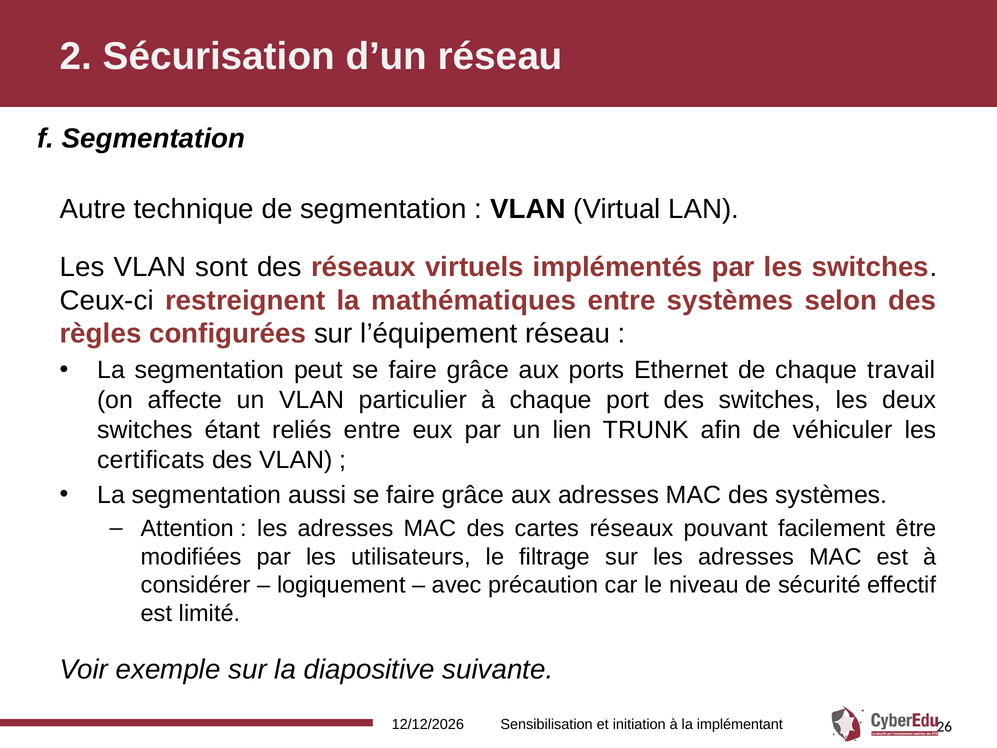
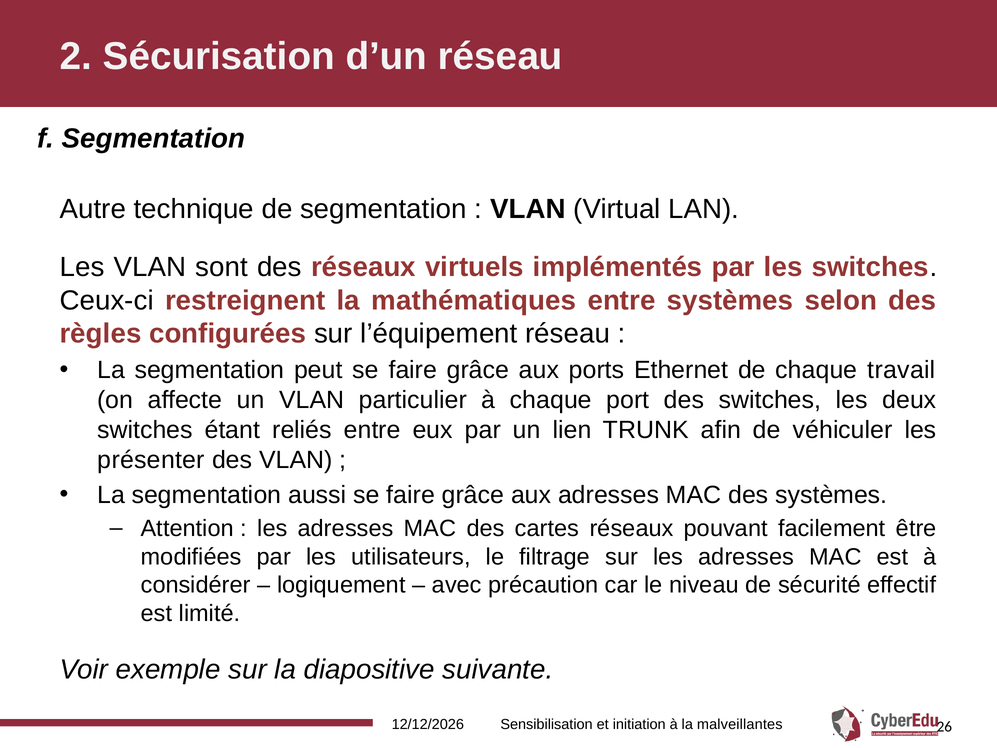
certificats: certificats -> présenter
implémentant: implémentant -> malveillantes
